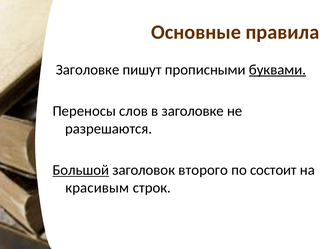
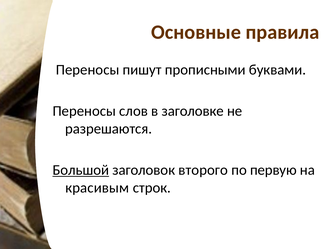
Заголовке at (88, 70): Заголовке -> Переносы
буквами underline: present -> none
состоит: состоит -> первую
